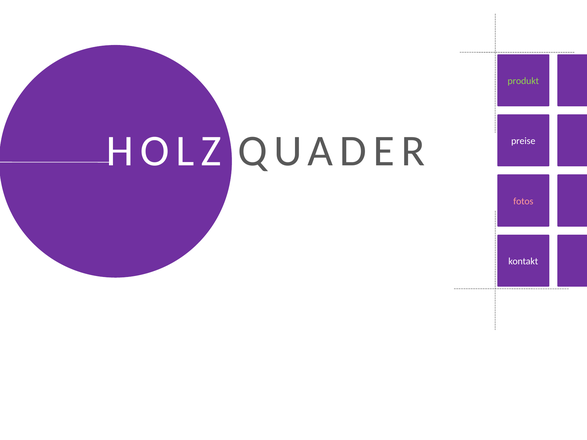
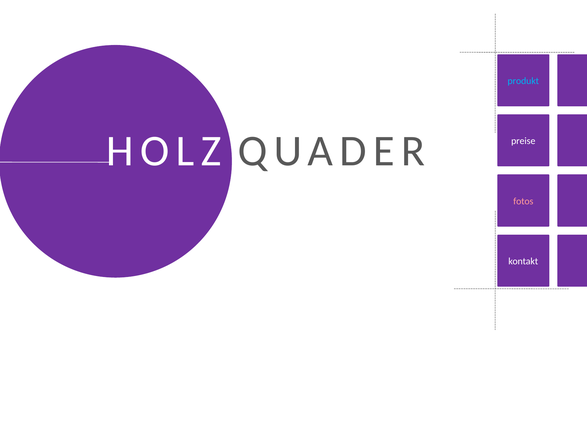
produkt colour: light green -> light blue
